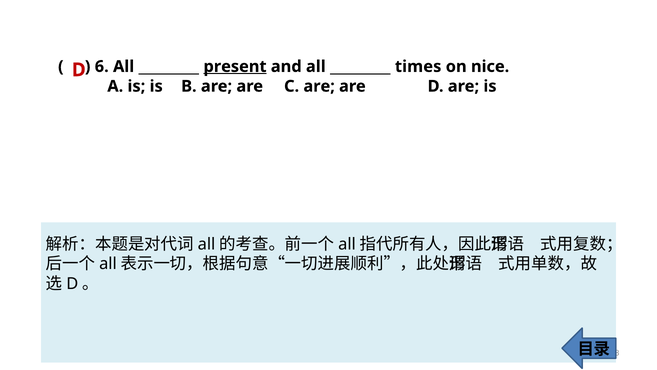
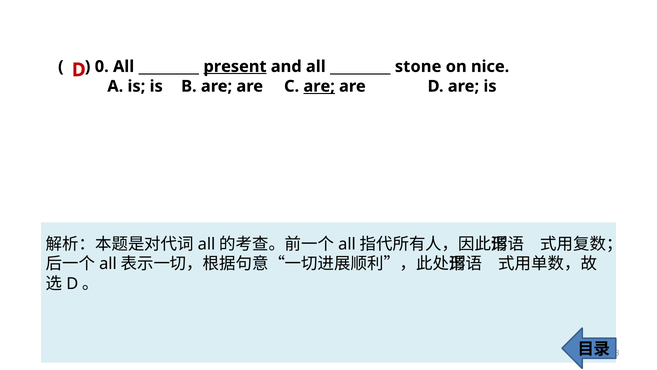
6: 6 -> 0
times: times -> stone
are at (319, 86) underline: none -> present
